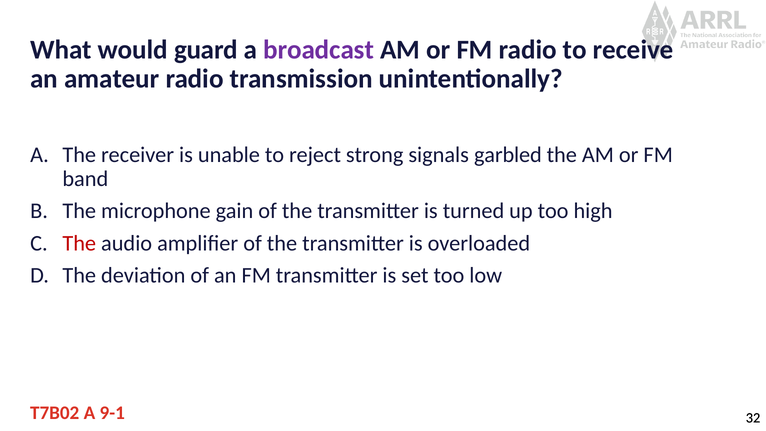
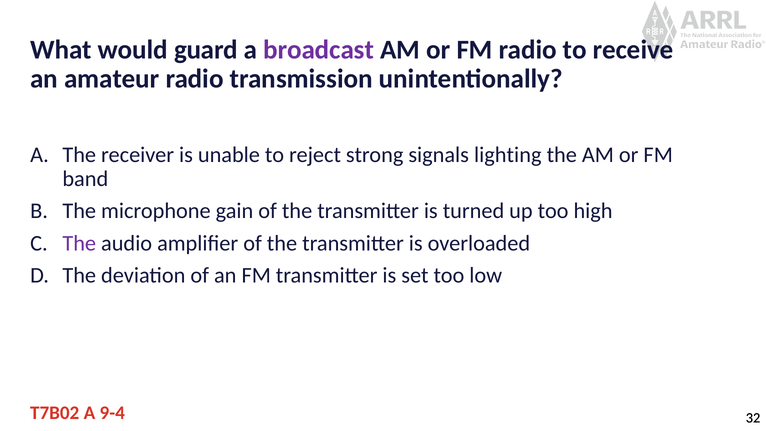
garbled: garbled -> lighting
The at (79, 243) colour: red -> purple
9-1: 9-1 -> 9-4
